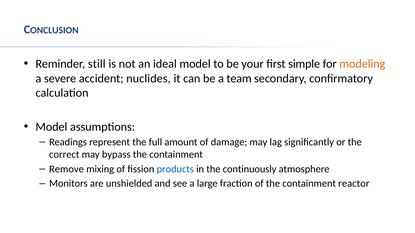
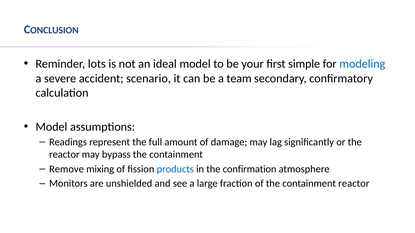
still: still -> lots
modeling colour: orange -> blue
nuclides: nuclides -> scenario
correct at (64, 155): correct -> reactor
continuously: continuously -> confirmation
